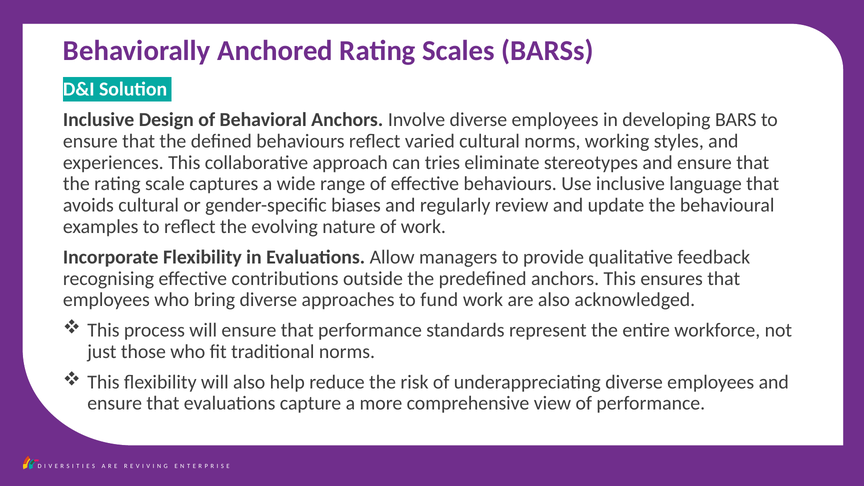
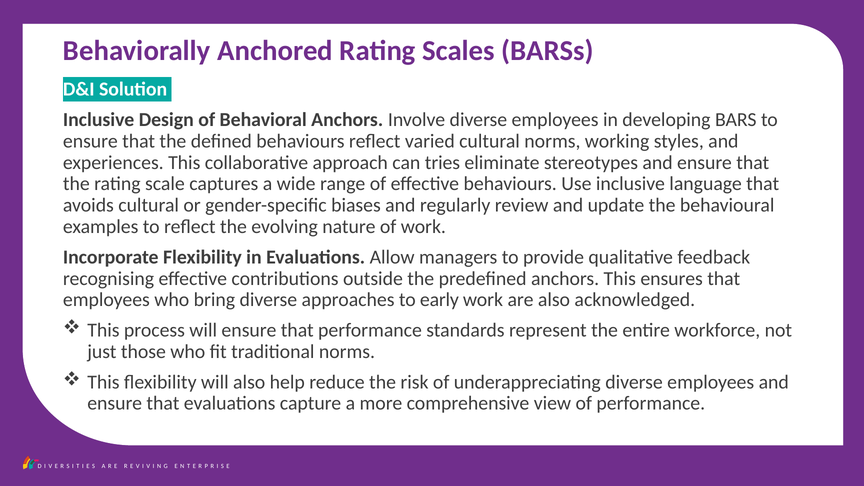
fund: fund -> early
